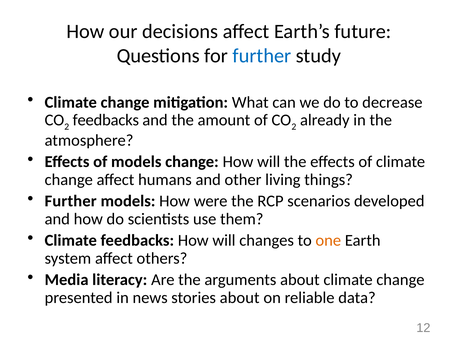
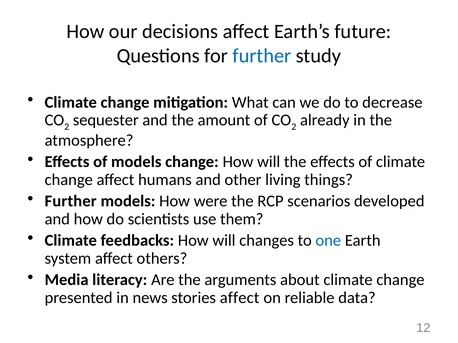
feedbacks at (106, 120): feedbacks -> sequester
one colour: orange -> blue
stories about: about -> affect
